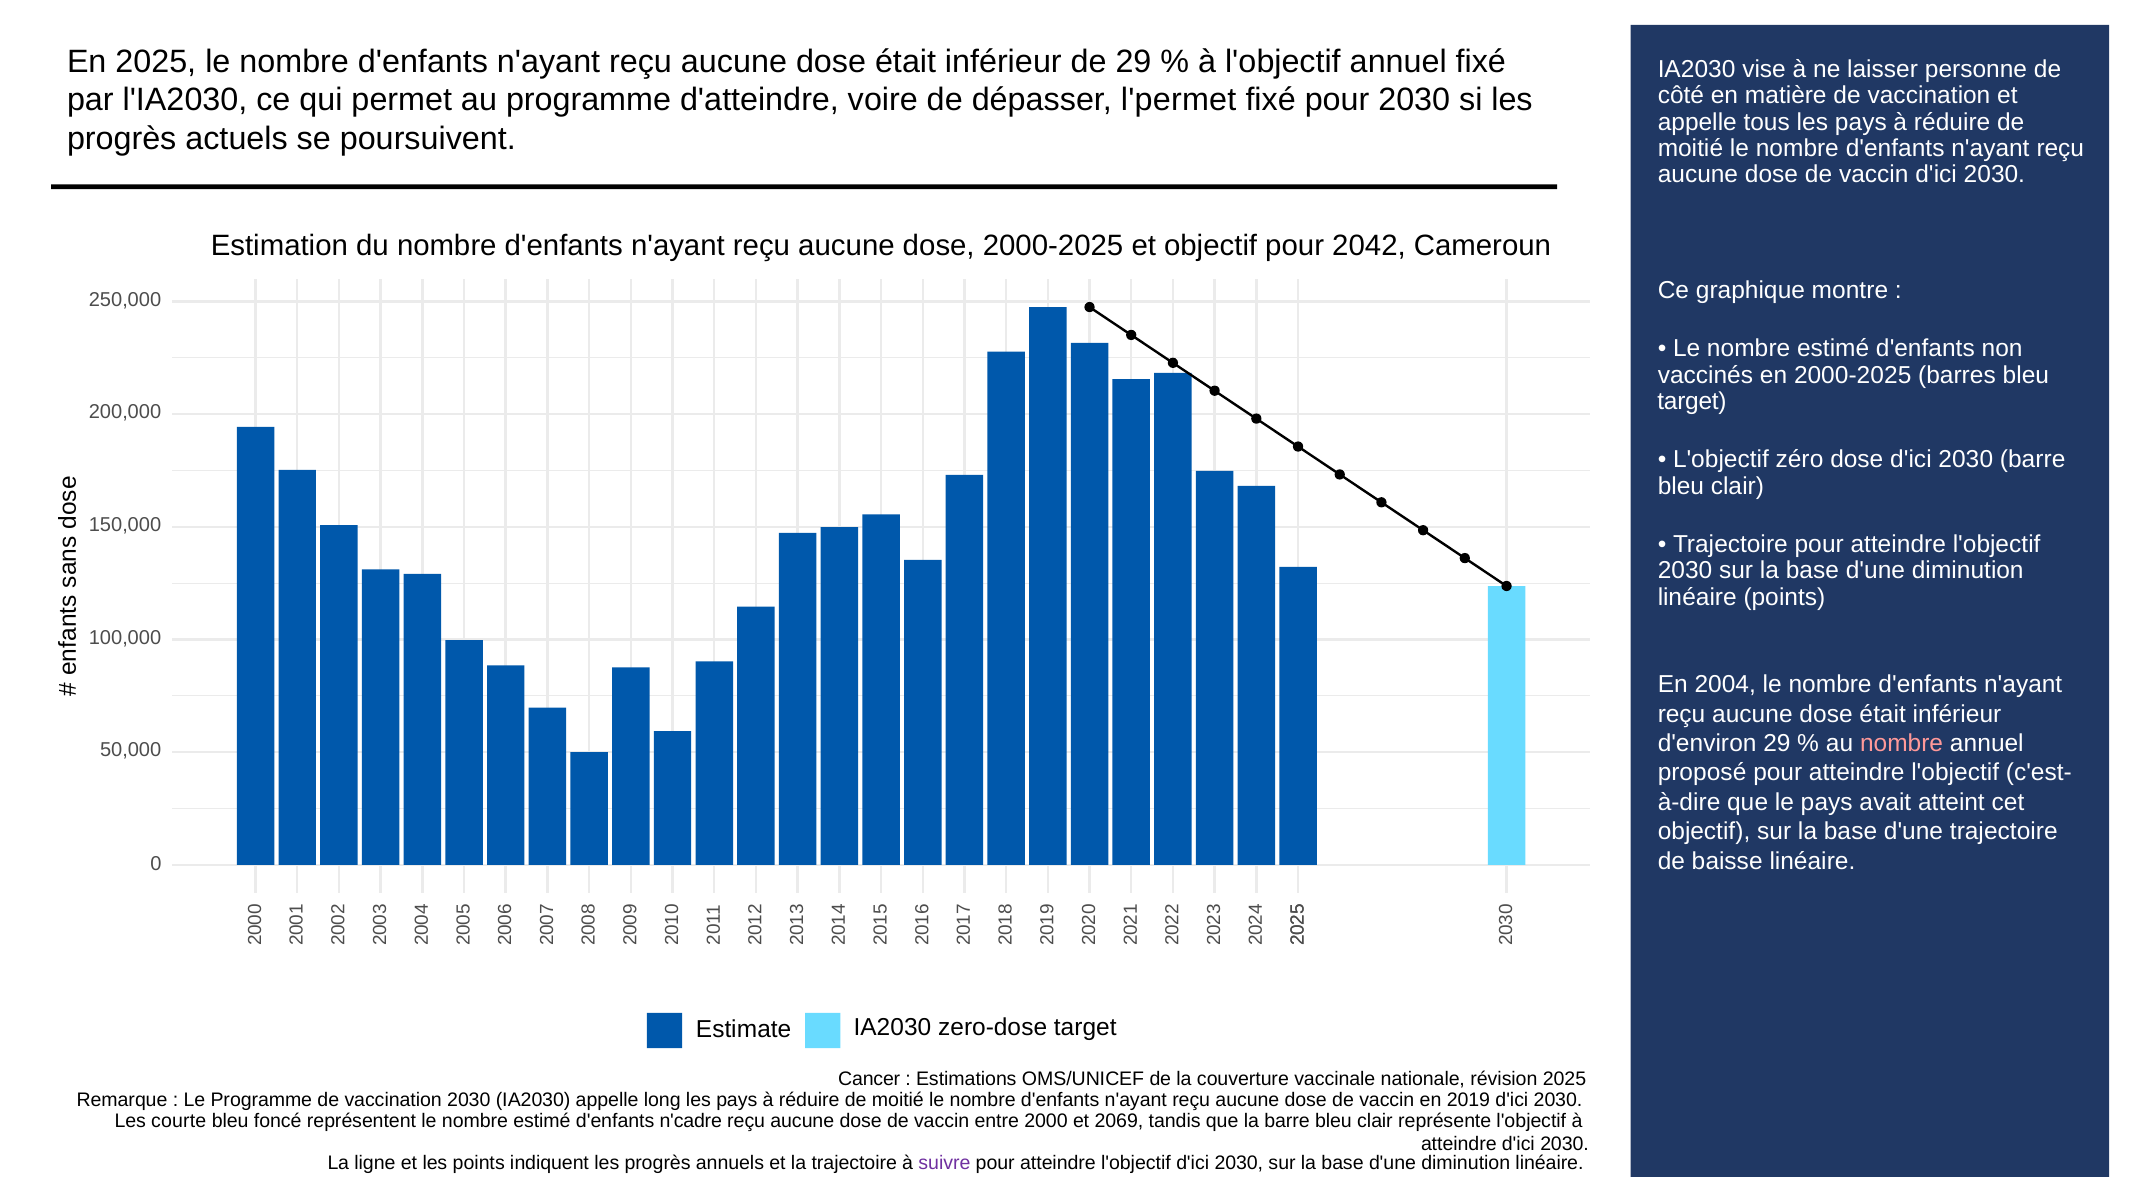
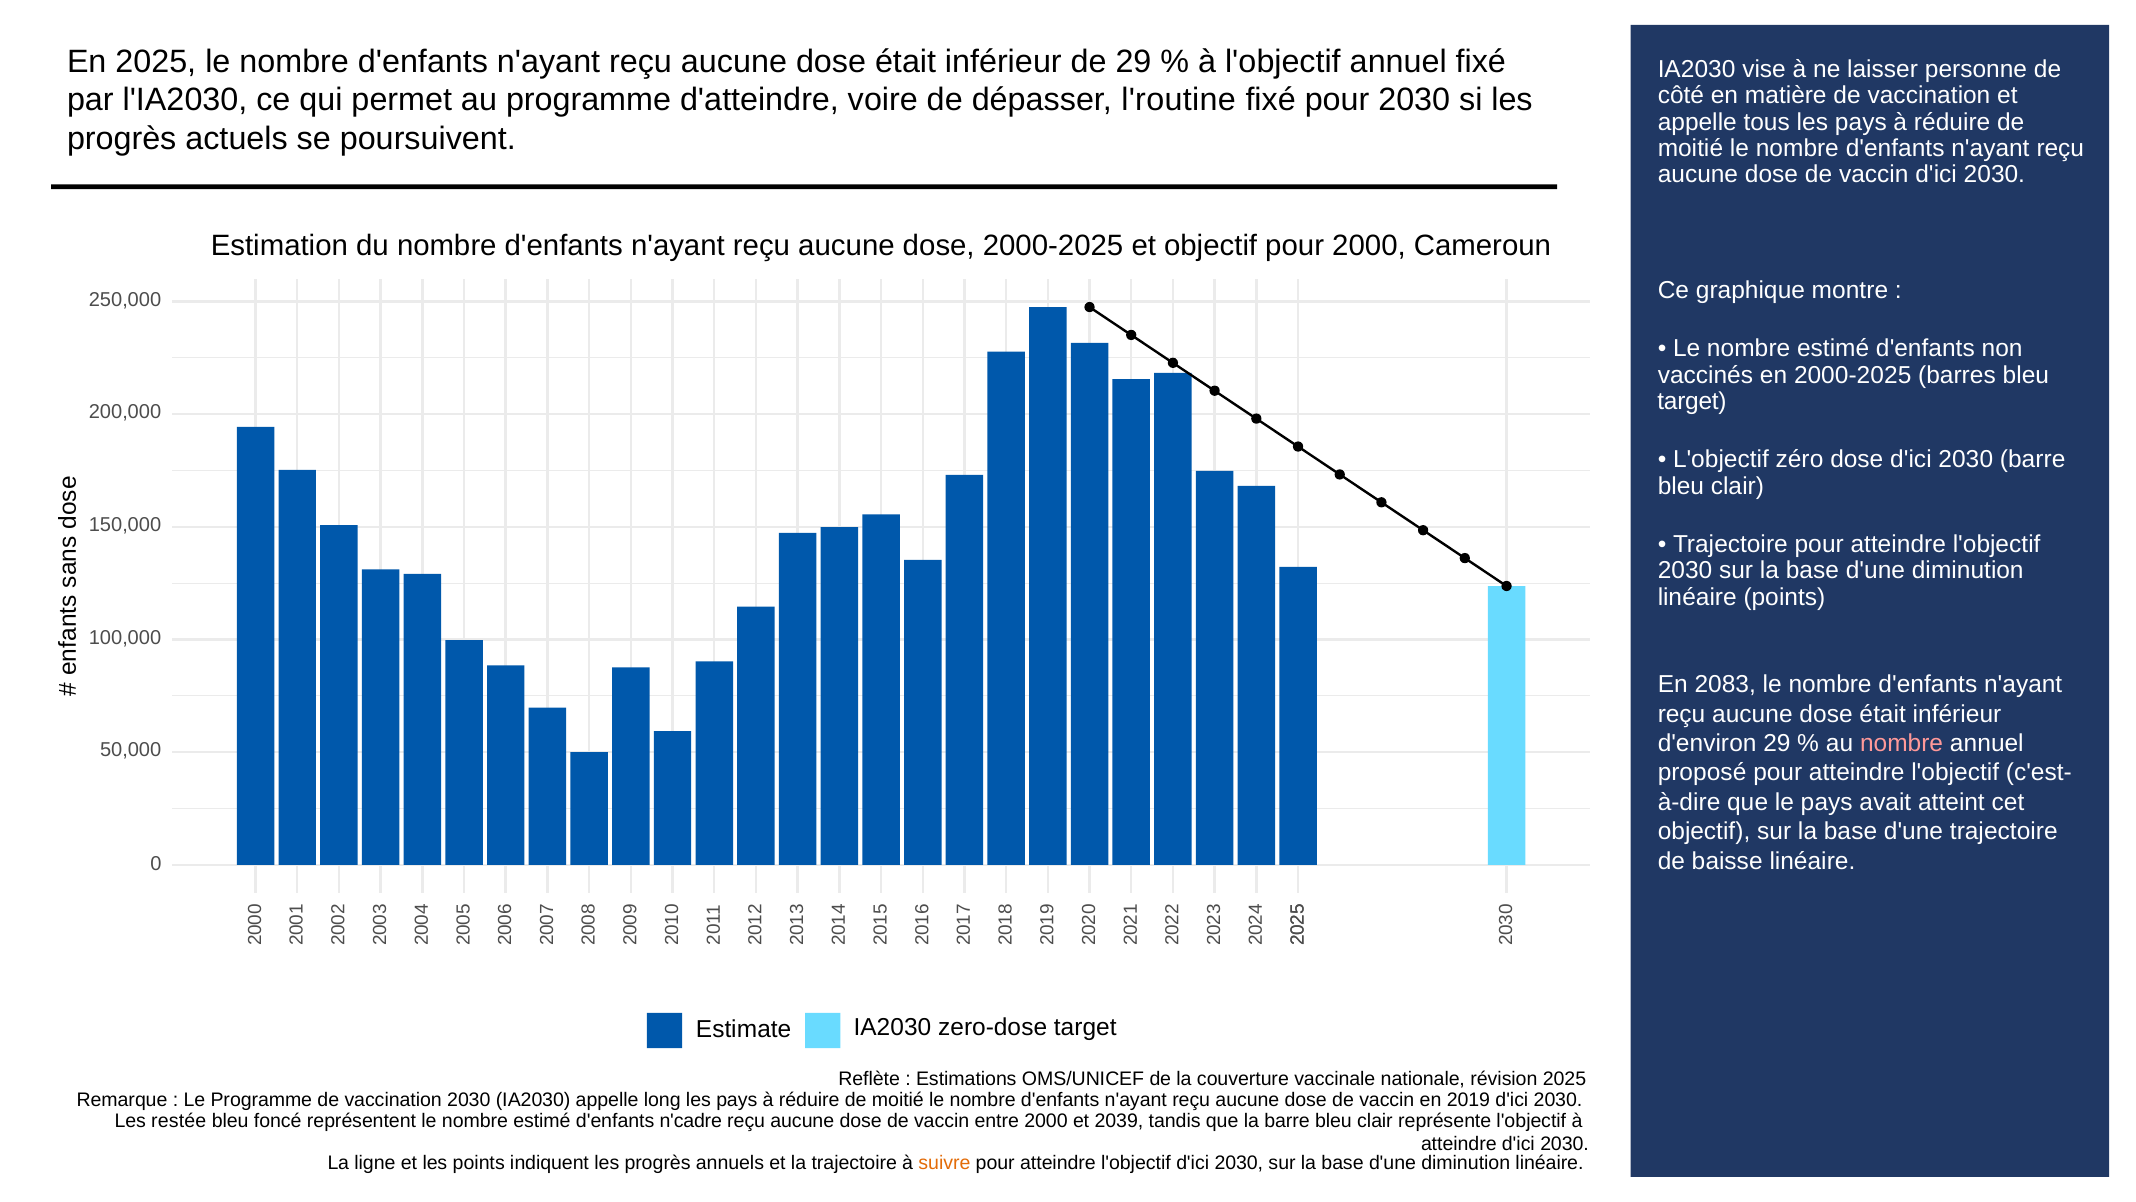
l'permet: l'permet -> l'routine
pour 2042: 2042 -> 2000
2004: 2004 -> 2083
Cancer: Cancer -> Reflète
courte: courte -> restée
2069: 2069 -> 2039
suivre colour: purple -> orange
